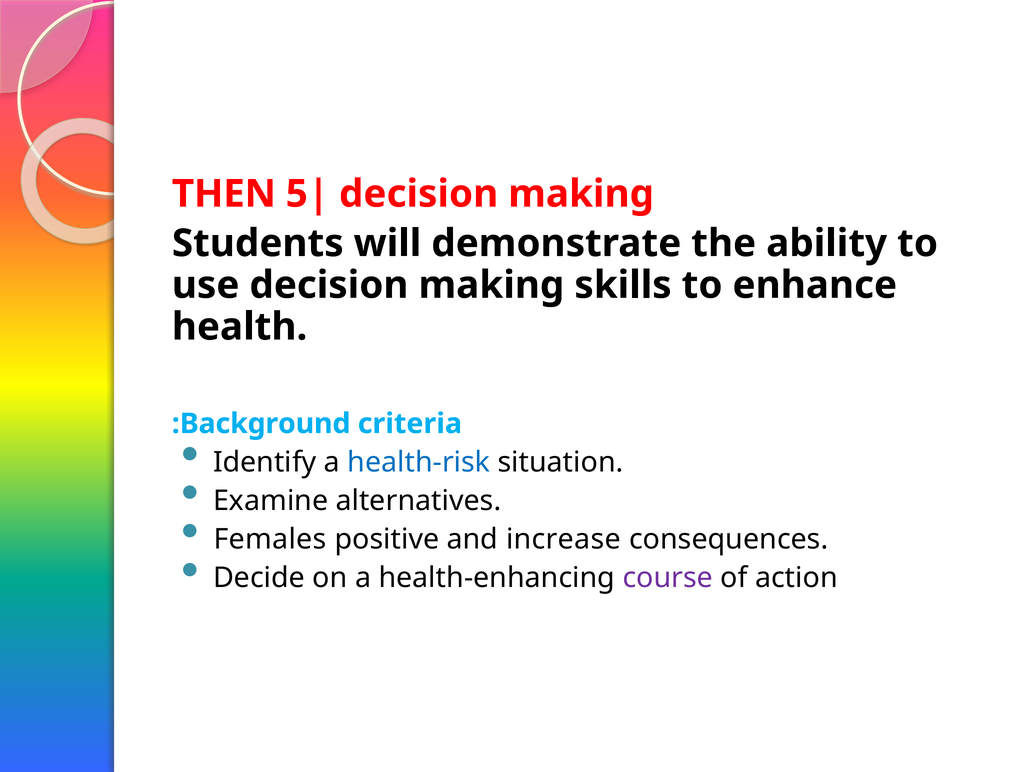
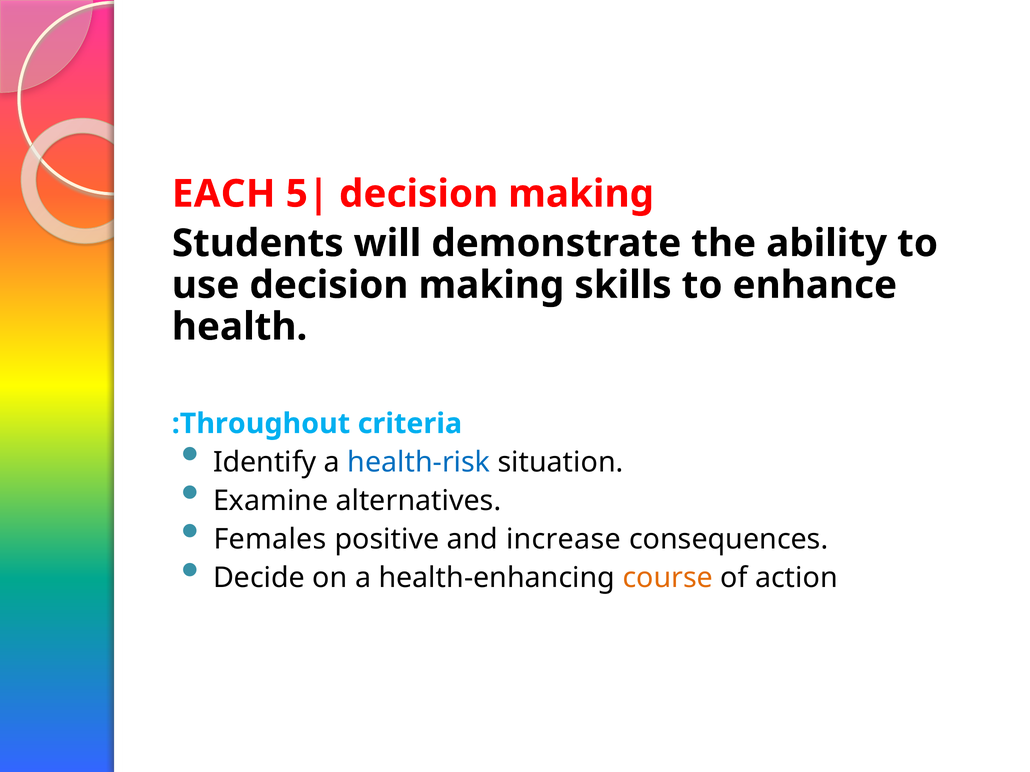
THEN: THEN -> EACH
Background: Background -> Throughout
course colour: purple -> orange
